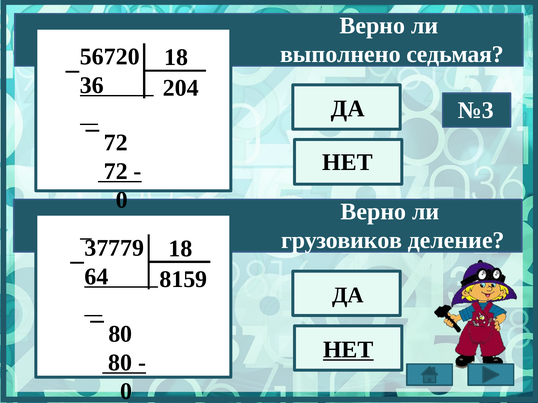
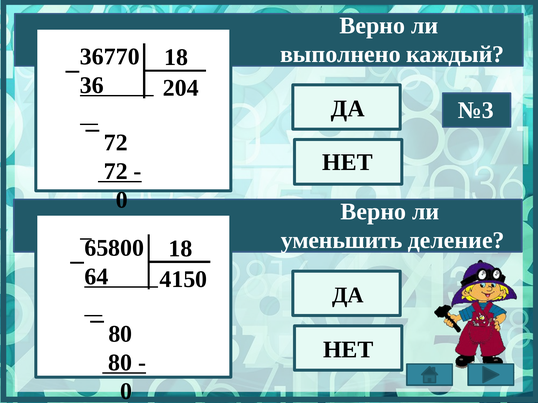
седьмая: седьмая -> каждый
56720: 56720 -> 36770
грузовиков: грузовиков -> уменьшить
37779: 37779 -> 65800
8159: 8159 -> 4150
НЕТ at (348, 350) underline: present -> none
